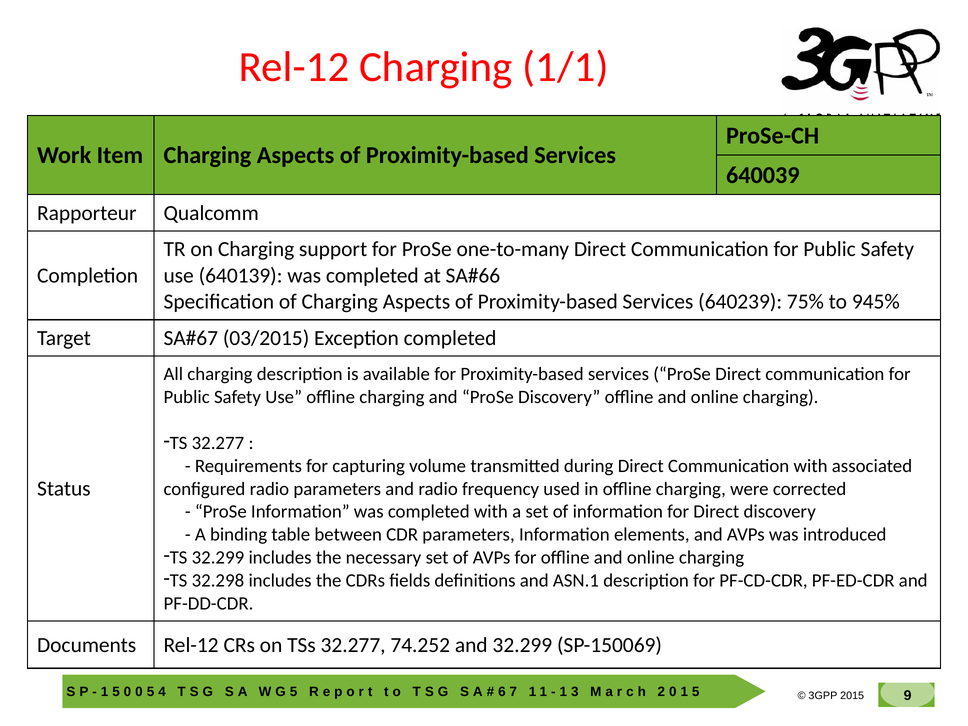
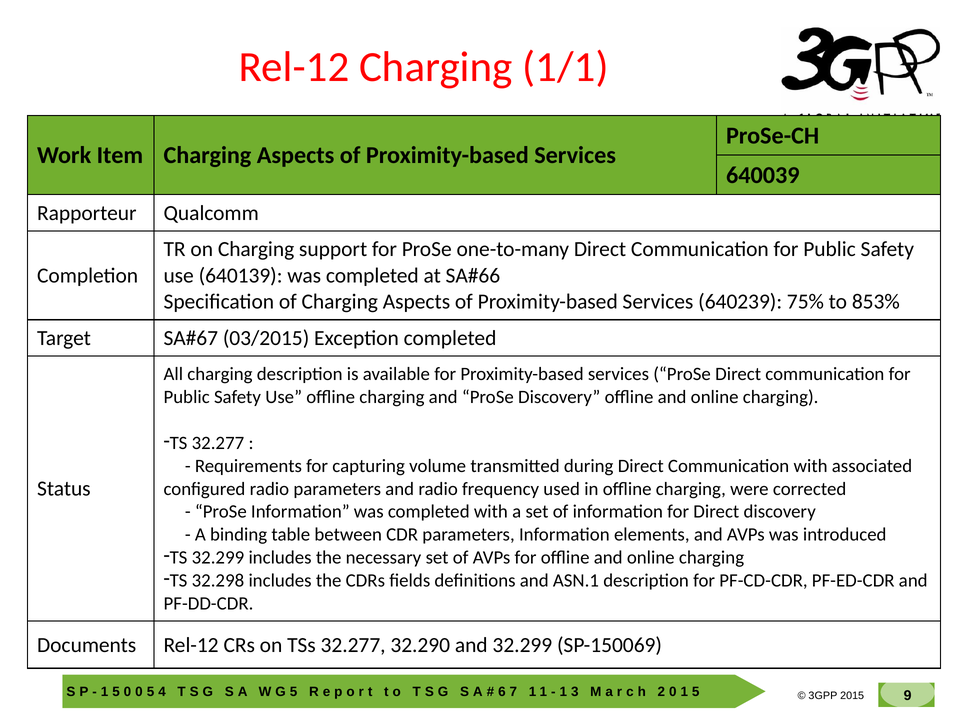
945%: 945% -> 853%
74.252: 74.252 -> 32.290
